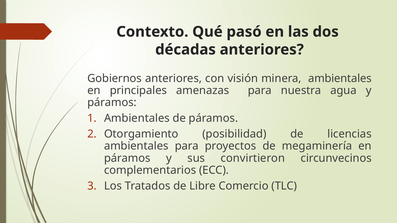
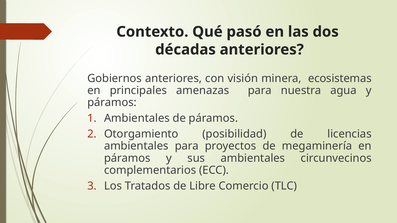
minera ambientales: ambientales -> ecosistemas
sus convirtieron: convirtieron -> ambientales
